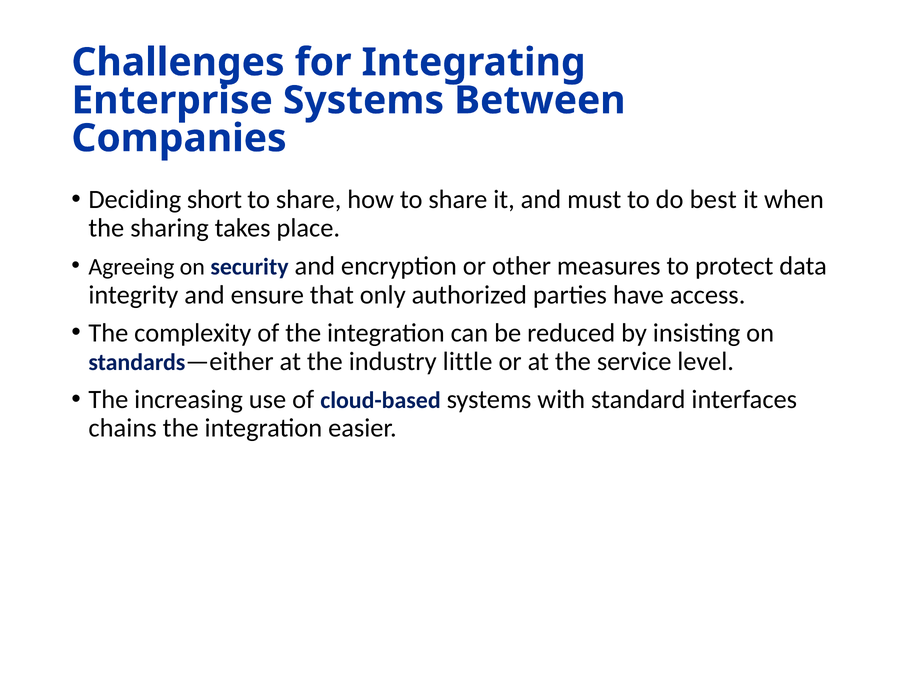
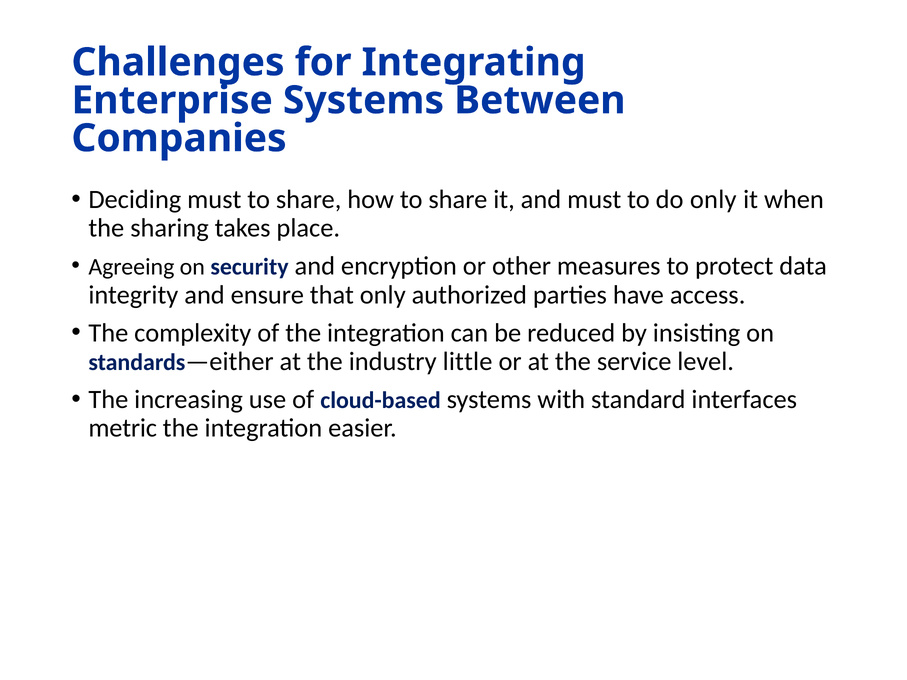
Deciding short: short -> must
do best: best -> only
chains: chains -> metric
